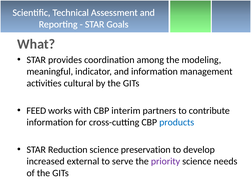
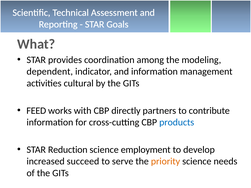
meaningful: meaningful -> dependent
interim: interim -> directly
preservation: preservation -> employment
external: external -> succeed
priority colour: purple -> orange
